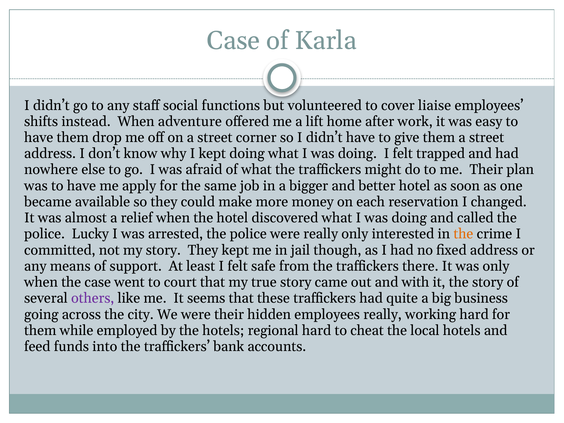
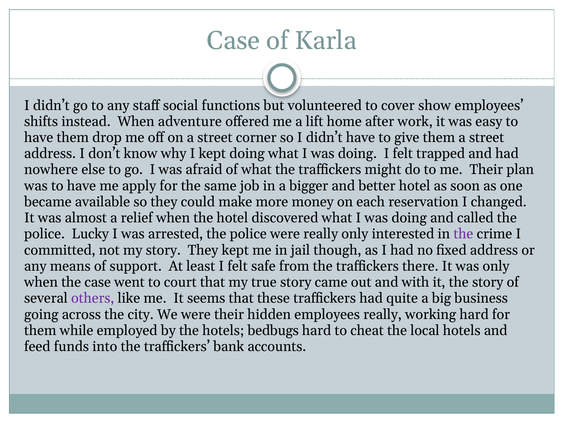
liaise: liaise -> show
the at (463, 234) colour: orange -> purple
regional: regional -> bedbugs
